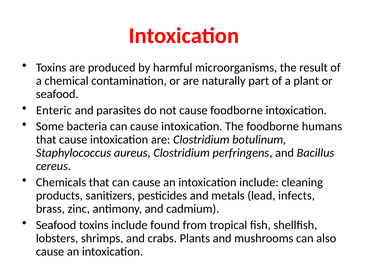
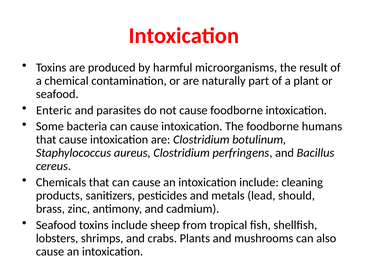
infects: infects -> should
found: found -> sheep
